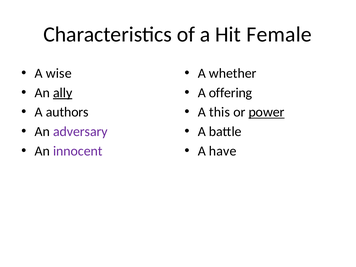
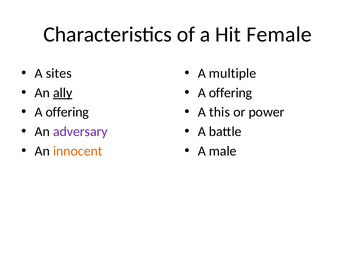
wise: wise -> sites
whether: whether -> multiple
authors at (67, 112): authors -> offering
power underline: present -> none
innocent colour: purple -> orange
have: have -> male
